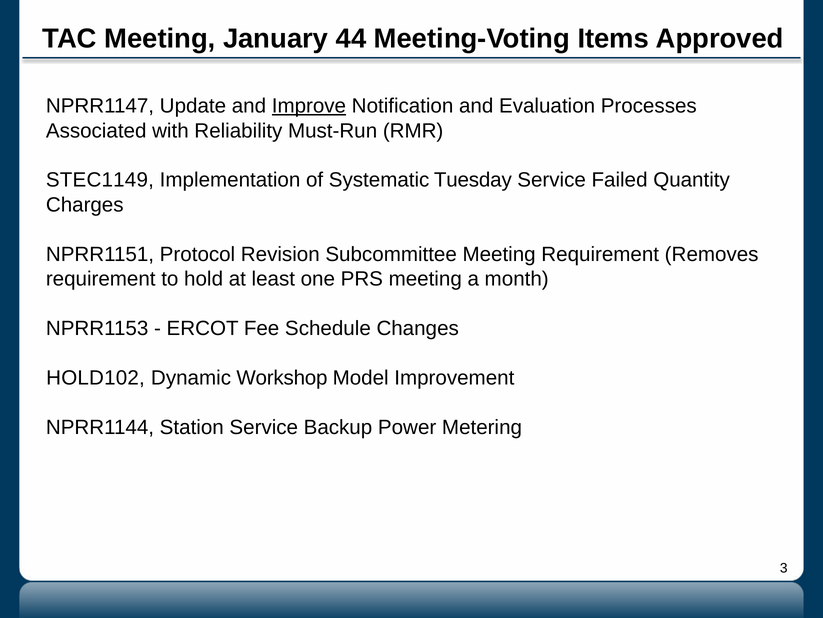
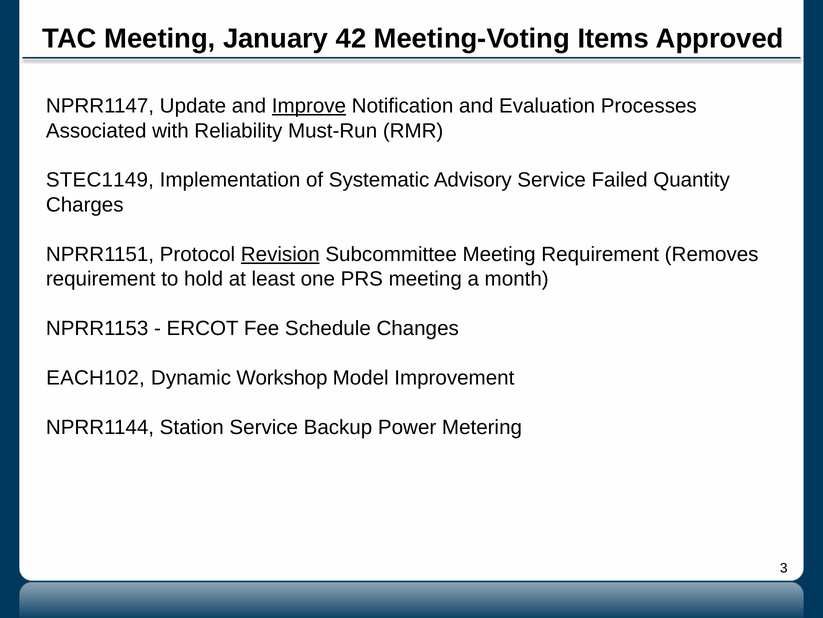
44: 44 -> 42
Tuesday: Tuesday -> Advisory
Revision underline: none -> present
HOLD102: HOLD102 -> EACH102
